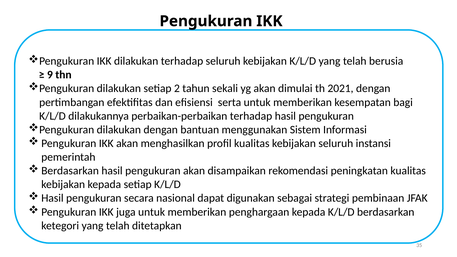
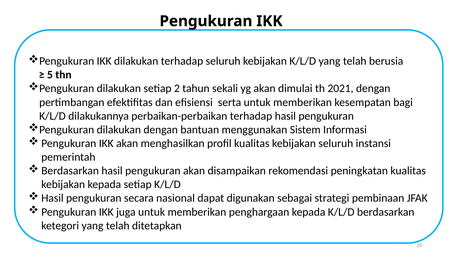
9: 9 -> 5
